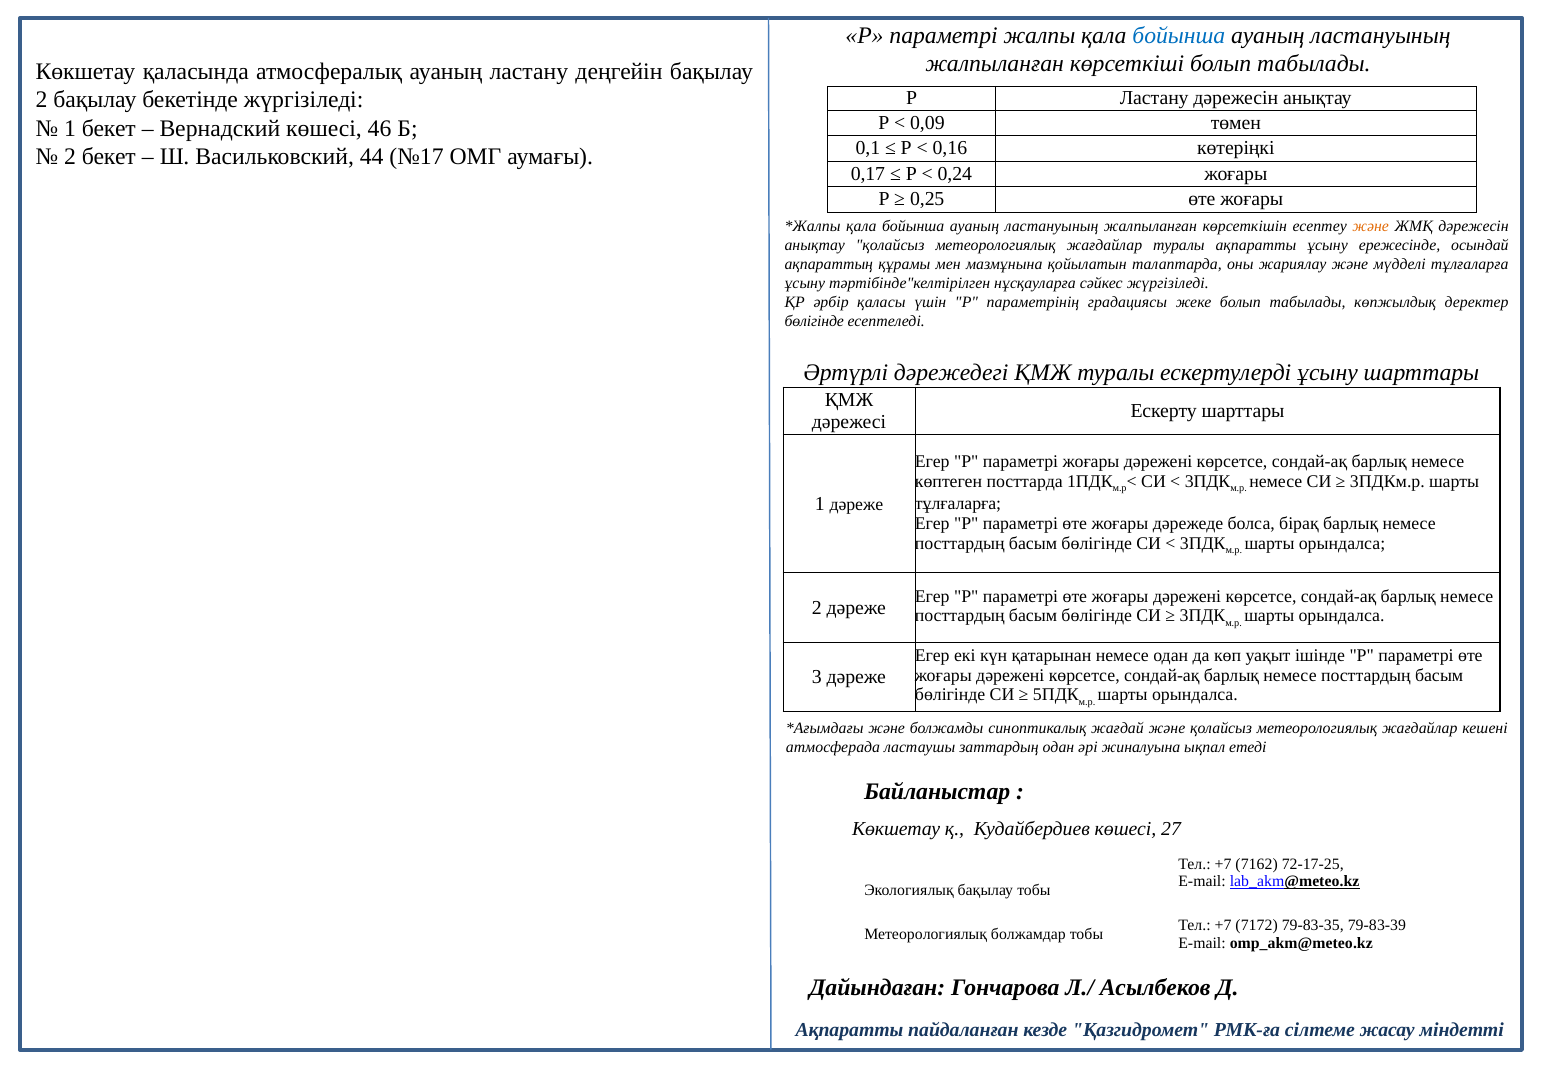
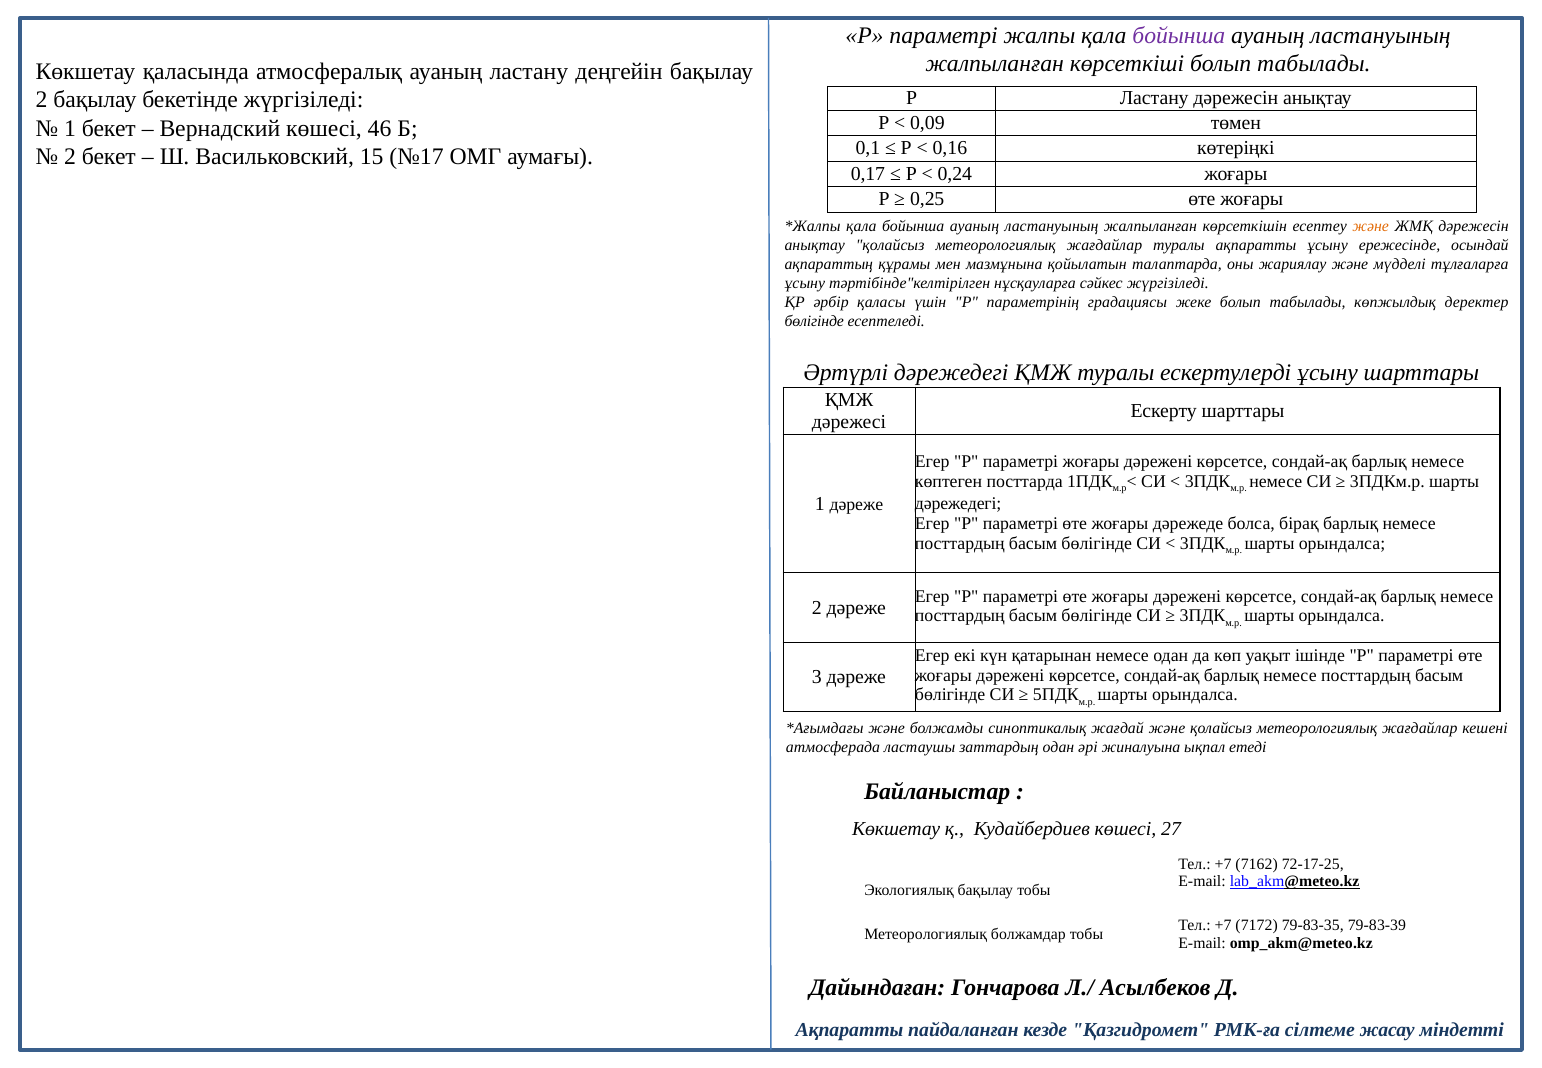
бойынша at (1179, 35) colour: blue -> purple
44: 44 -> 15
тұлғаларға at (958, 504): тұлғаларға -> дәрежедегі
